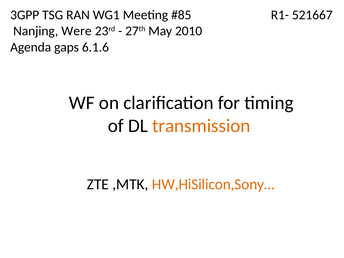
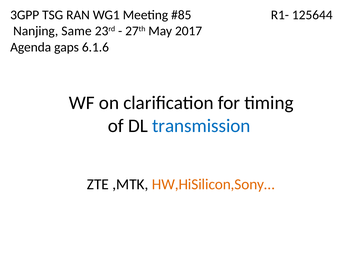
521667: 521667 -> 125644
Were: Were -> Same
2010: 2010 -> 2017
transmission colour: orange -> blue
